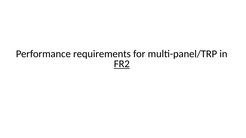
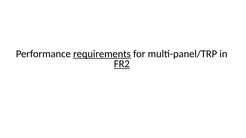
requirements underline: none -> present
